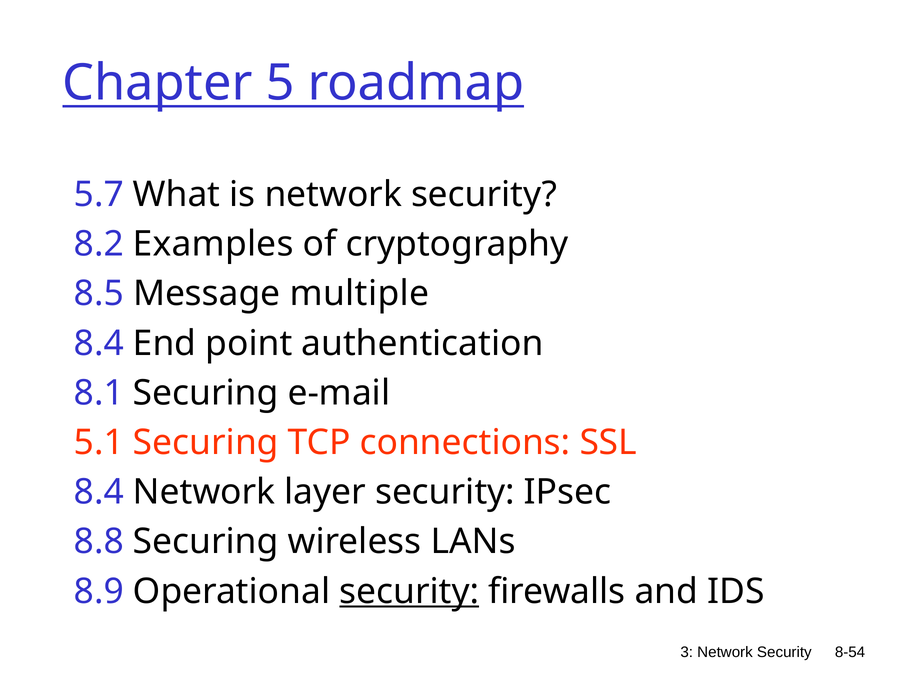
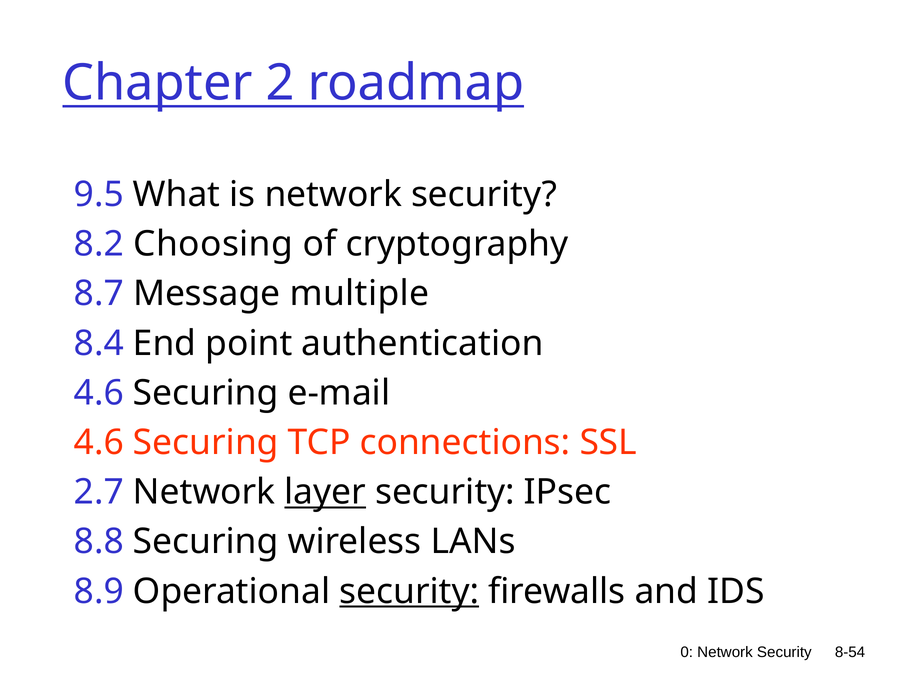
5: 5 -> 2
5.7: 5.7 -> 9.5
Examples: Examples -> Choosing
8.5: 8.5 -> 8.7
8.1 at (99, 393): 8.1 -> 4.6
5.1 at (99, 443): 5.1 -> 4.6
8.4 at (99, 492): 8.4 -> 2.7
layer underline: none -> present
3: 3 -> 0
